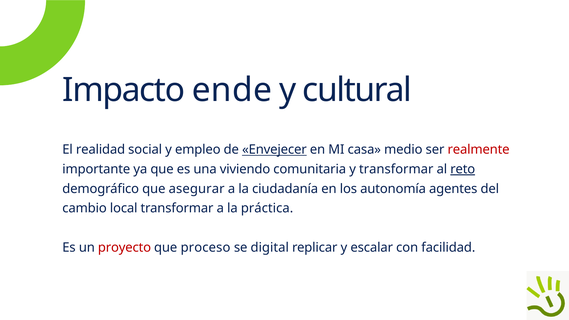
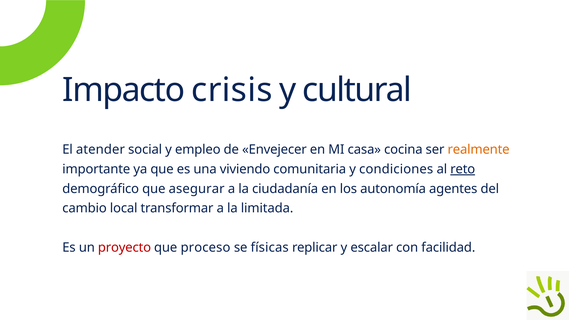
ende: ende -> crisis
realidad: realidad -> atender
Envejecer underline: present -> none
medio: medio -> cocina
realmente colour: red -> orange
y transformar: transformar -> condiciones
práctica: práctica -> limitada
digital: digital -> físicas
